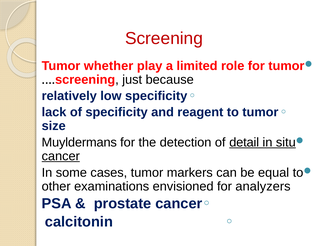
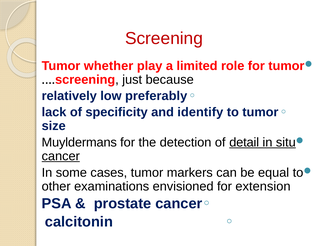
low specificity: specificity -> preferably
reagent: reagent -> identify
analyzers: analyzers -> extension
